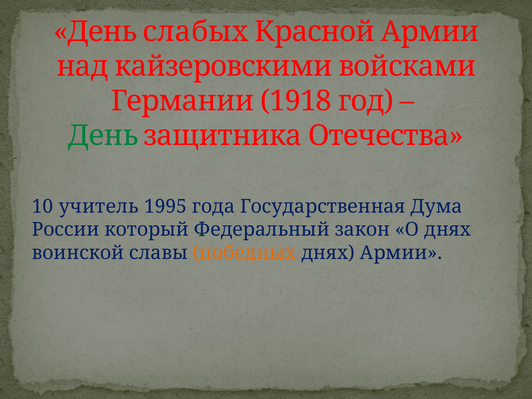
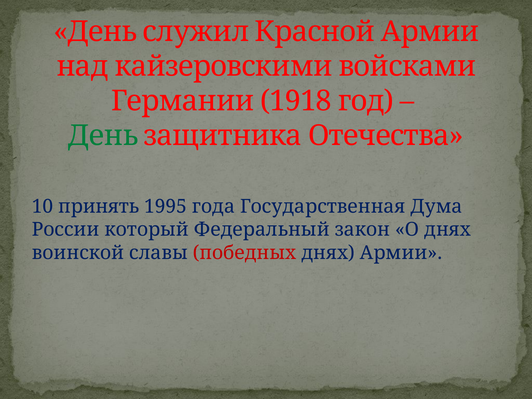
слабых: слабых -> служил
учитель: учитель -> принять
победных colour: orange -> red
